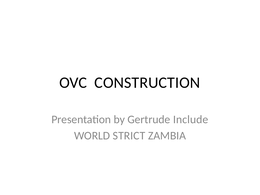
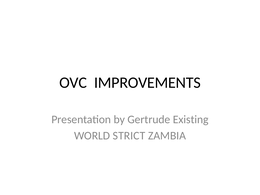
CONSTRUCTION: CONSTRUCTION -> IMPROVEMENTS
Include: Include -> Existing
